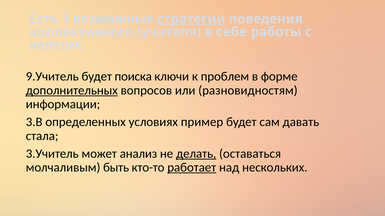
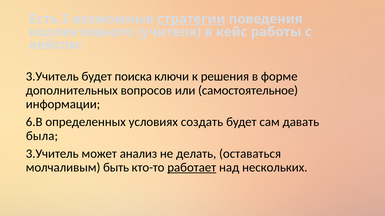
себе: себе -> кейс
9.Учитель at (52, 77): 9.Учитель -> 3.Учитель
проблем: проблем -> решения
дополнительных underline: present -> none
разновидностям: разновидностям -> самостоятельное
3.В: 3.В -> 6.В
пример: пример -> создать
стала: стала -> была
делать underline: present -> none
